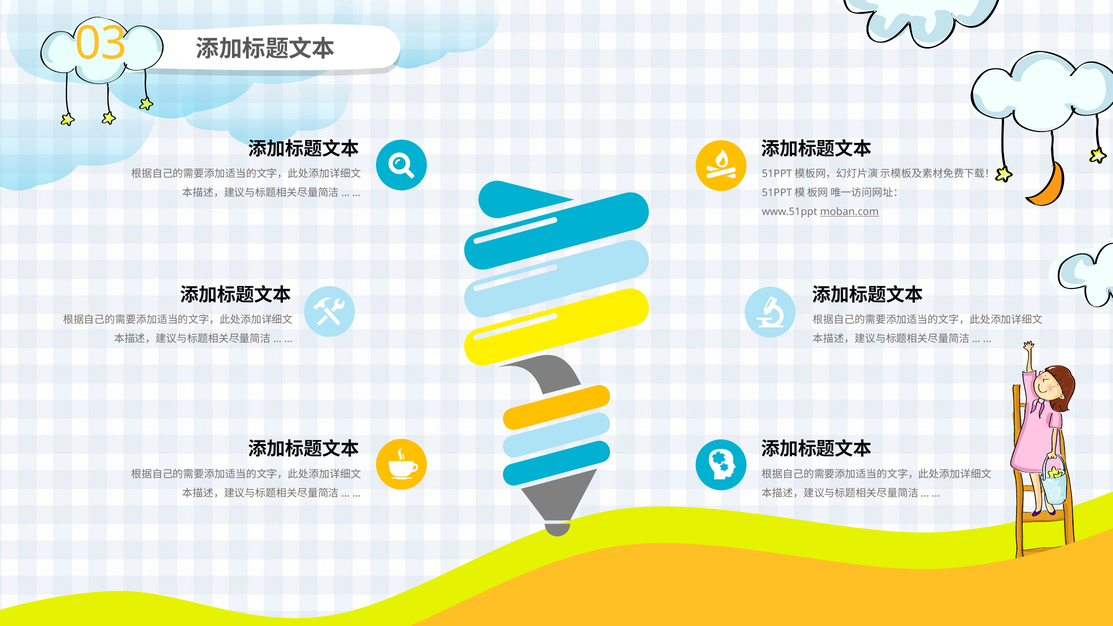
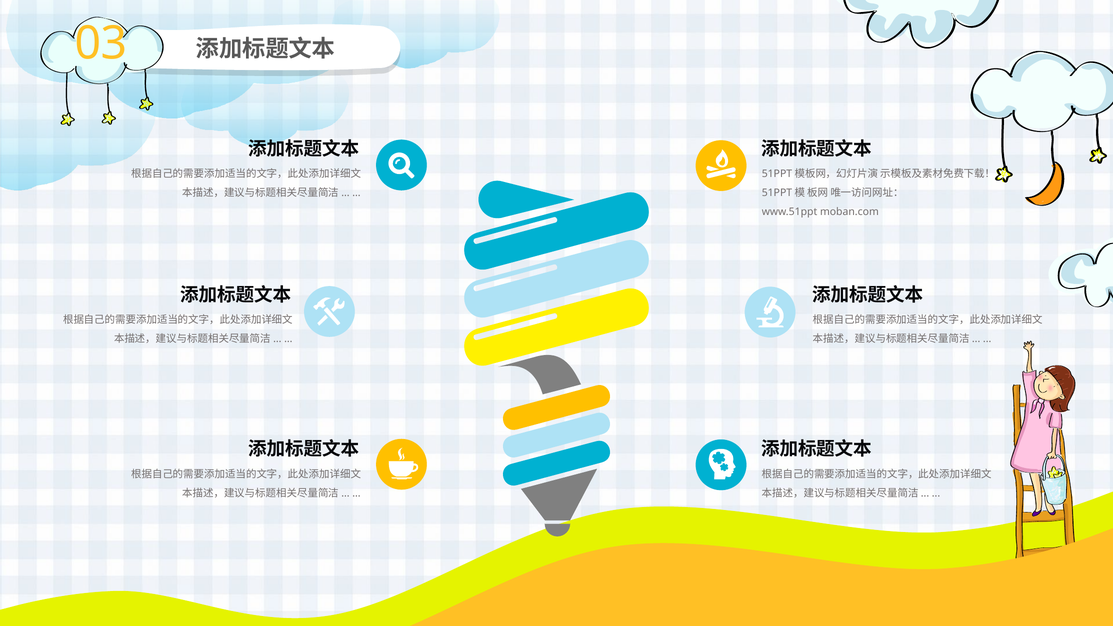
moban.com underline: present -> none
